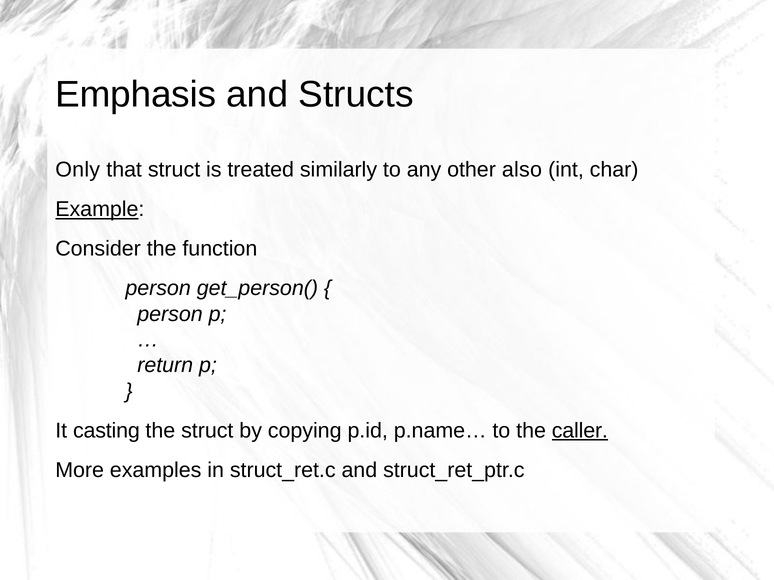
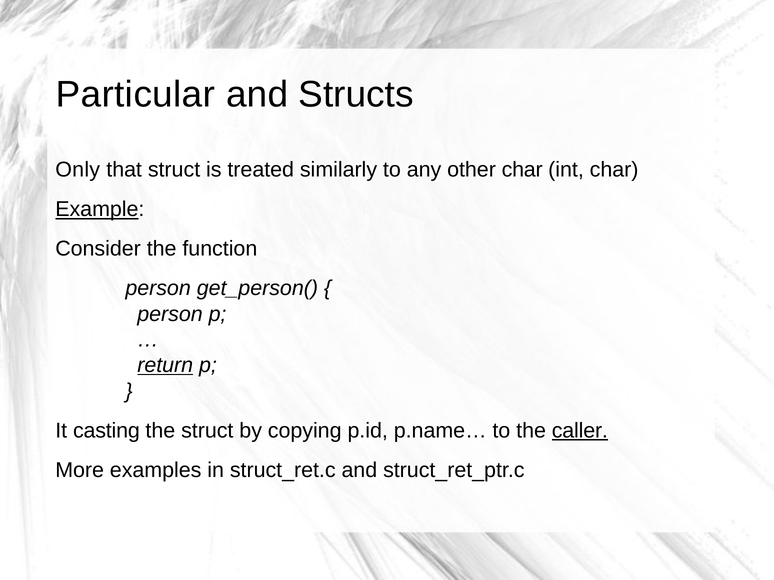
Emphasis: Emphasis -> Particular
other also: also -> char
return underline: none -> present
